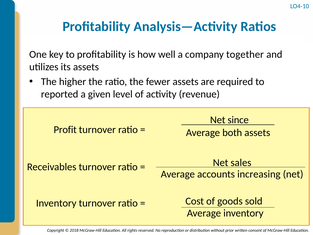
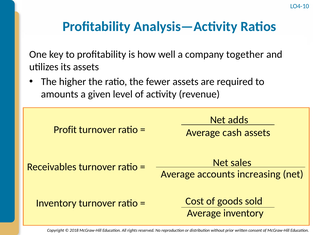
reported: reported -> amounts
since: since -> adds
both: both -> cash
